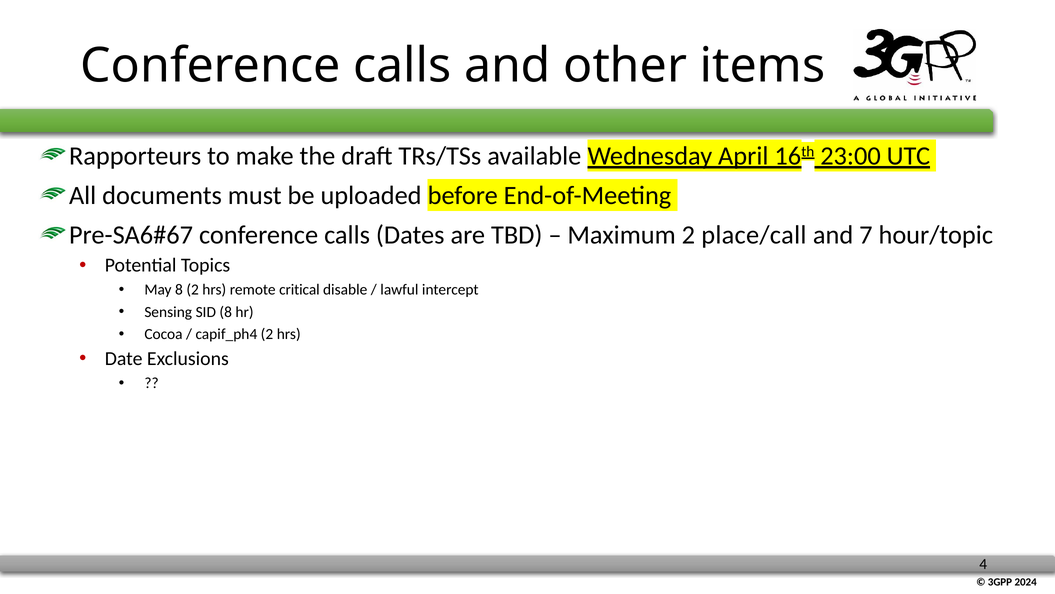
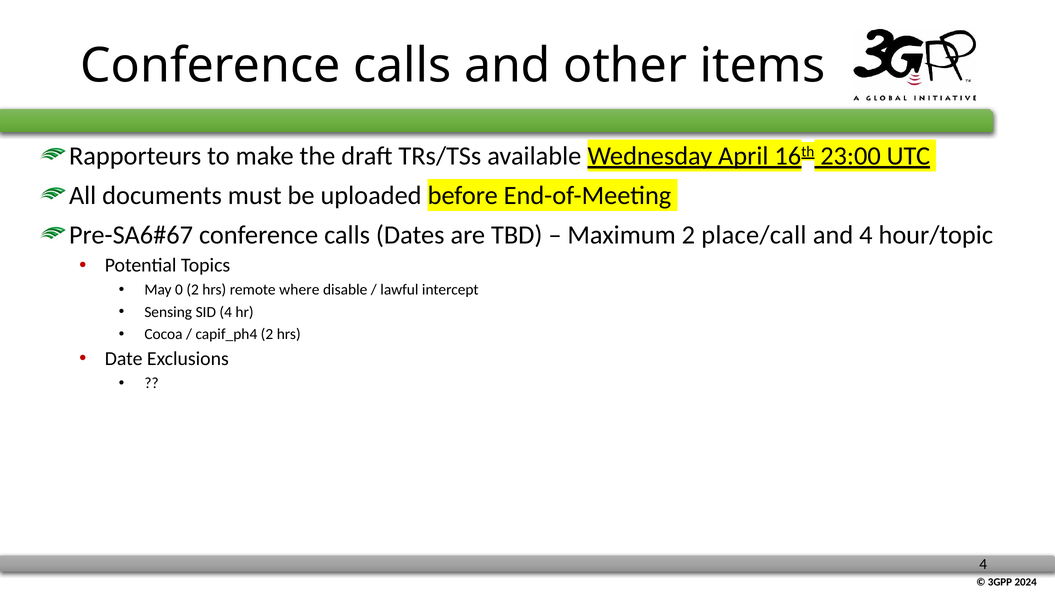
and 7: 7 -> 4
May 8: 8 -> 0
critical: critical -> where
SID 8: 8 -> 4
